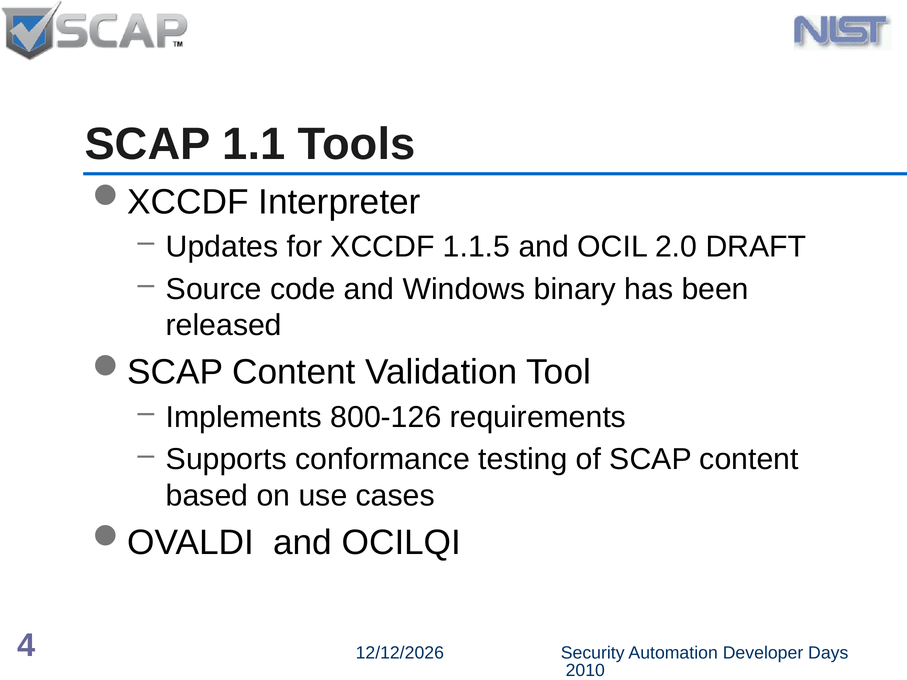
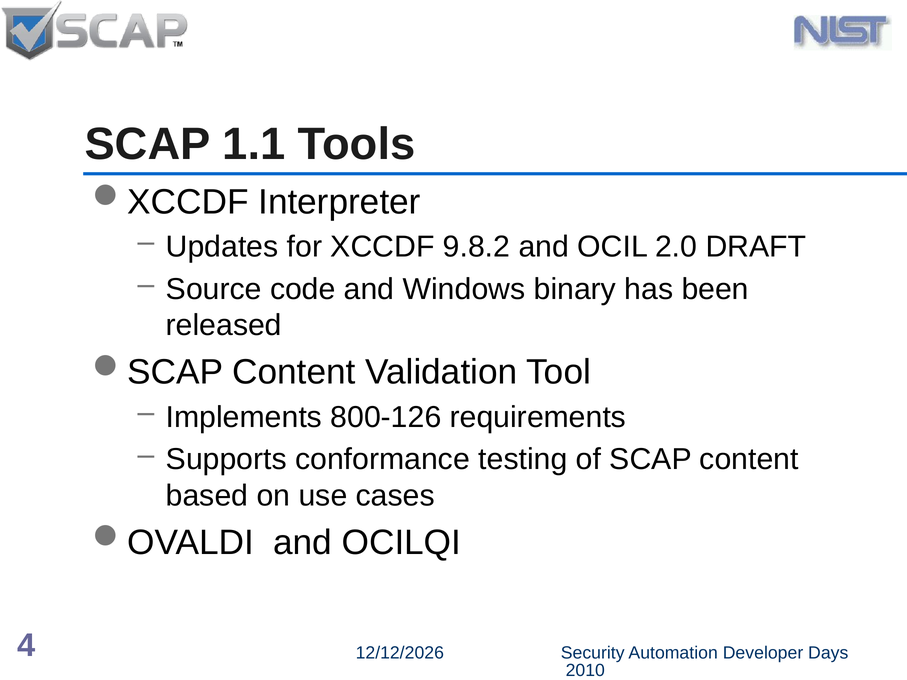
1.1.5: 1.1.5 -> 9.8.2
